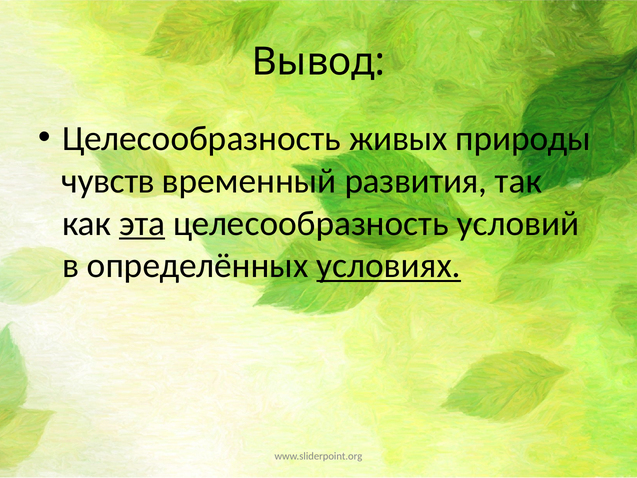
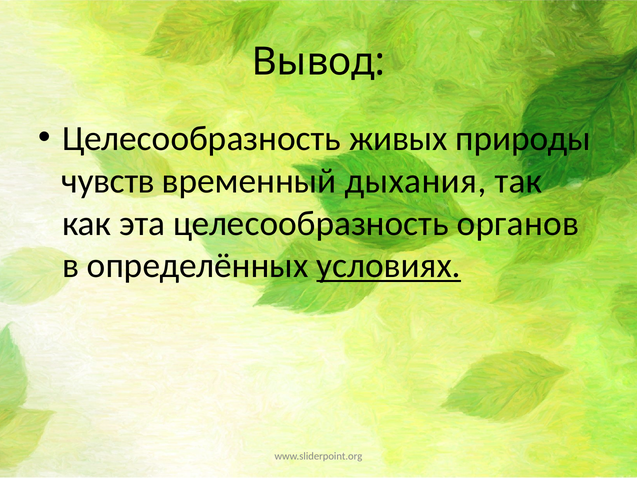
развития: развития -> дыхания
эта underline: present -> none
условий: условий -> органов
